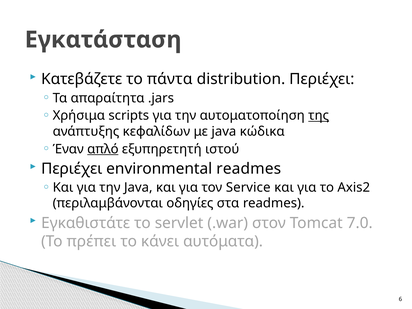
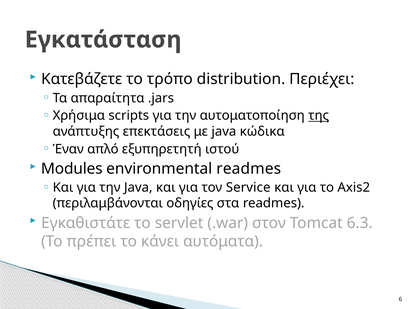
πάντα: πάντα -> τρόπο
κεφαλίδων: κεφαλίδων -> επεκτάσεις
απλό underline: present -> none
Περιέχει at (72, 169): Περιέχει -> Modules
7.0: 7.0 -> 6.3
